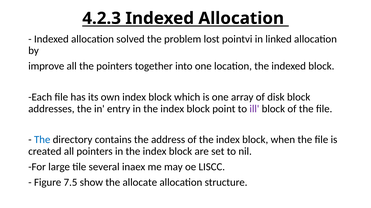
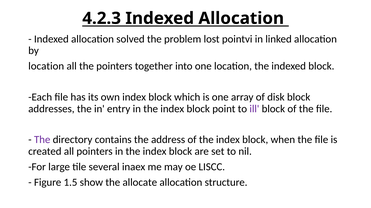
improve at (46, 66): improve -> location
The at (42, 140) colour: blue -> purple
7.5: 7.5 -> 1.5
